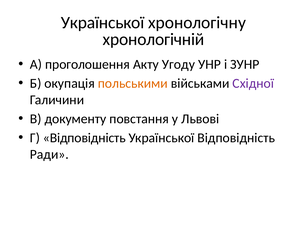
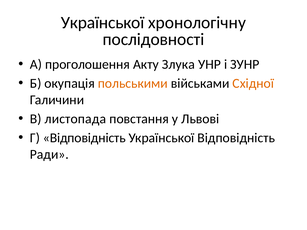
хронологічній: хронологічній -> послідовності
Угоду: Угоду -> Злука
Східної colour: purple -> orange
документу: документу -> листопада
